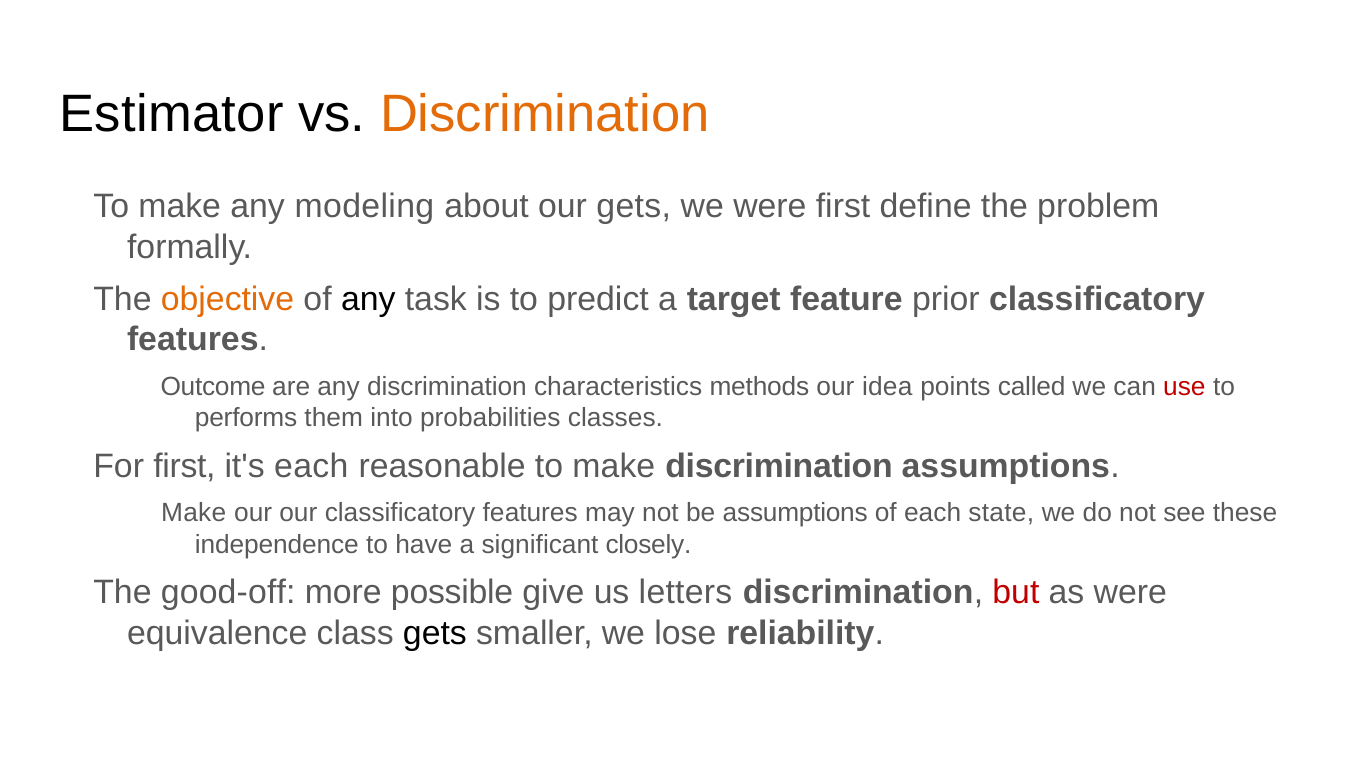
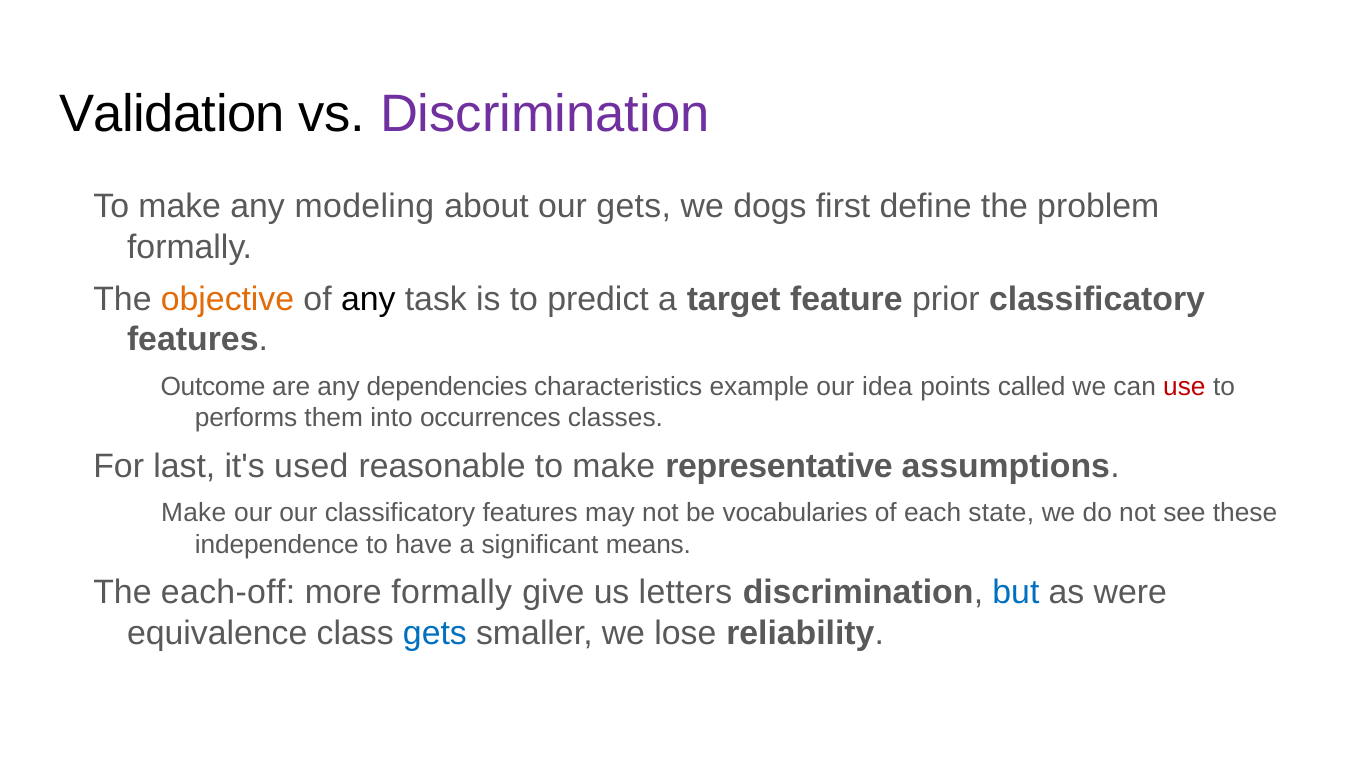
Estimator: Estimator -> Validation
Discrimination at (545, 115) colour: orange -> purple
we were: were -> dogs
any discrimination: discrimination -> dependencies
methods: methods -> example
probabilities: probabilities -> occurrences
For first: first -> last
it's each: each -> used
make discrimination: discrimination -> representative
be assumptions: assumptions -> vocabularies
closely: closely -> means
good-off: good-off -> each-off
more possible: possible -> formally
but colour: red -> blue
gets at (435, 633) colour: black -> blue
